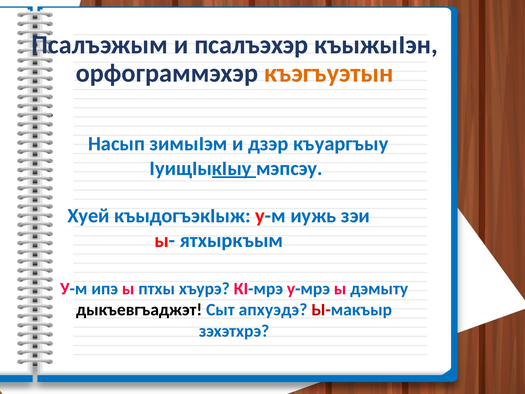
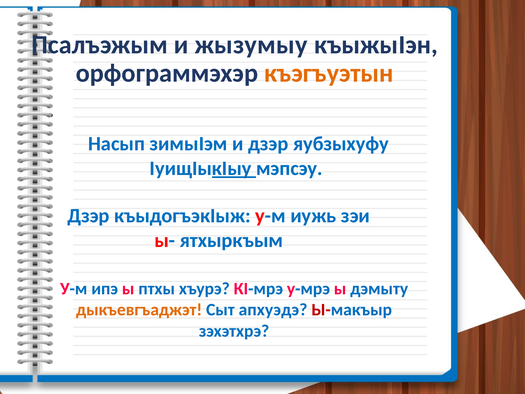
псалъэхэр: псалъэхэр -> жызумыу
къуаргъыу: къуаргъыу -> яубзыхуфу
Хуей at (89, 216): Хуей -> Дзэр
дыкъевгъаджэт colour: black -> orange
